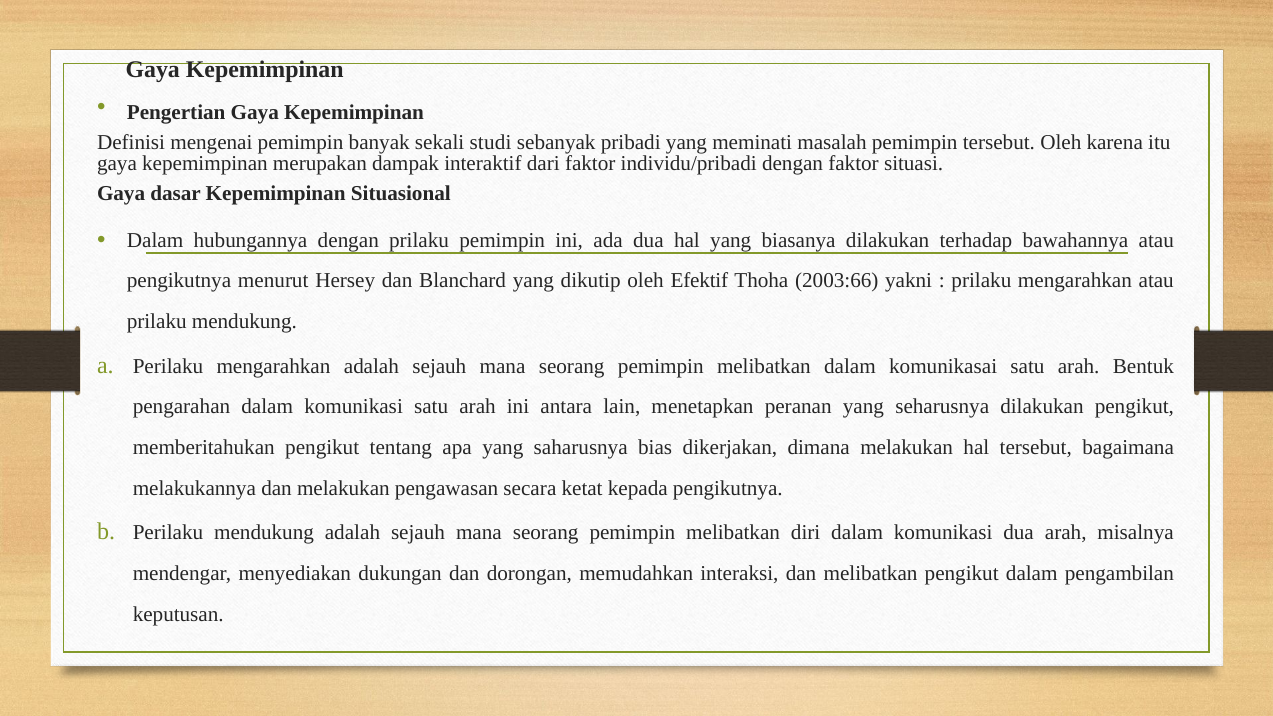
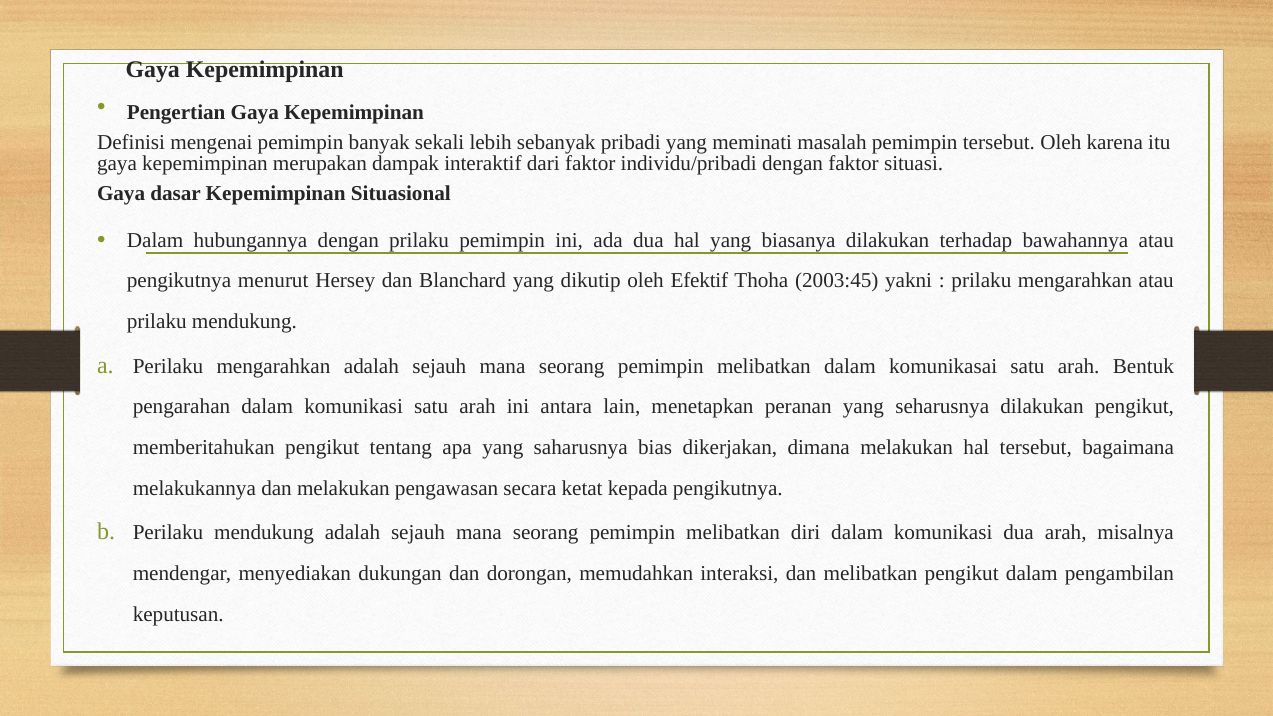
studi: studi -> lebih
2003:66: 2003:66 -> 2003:45
